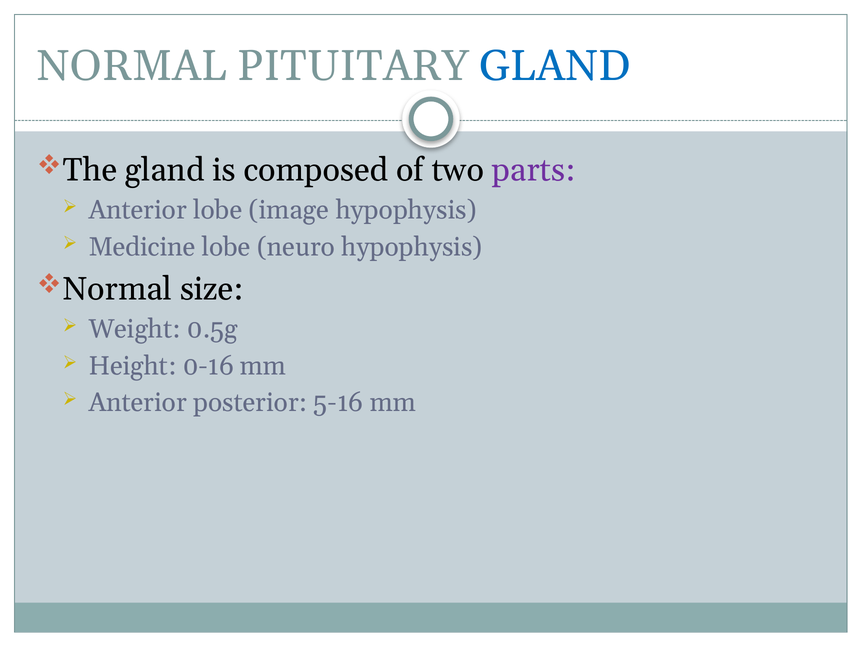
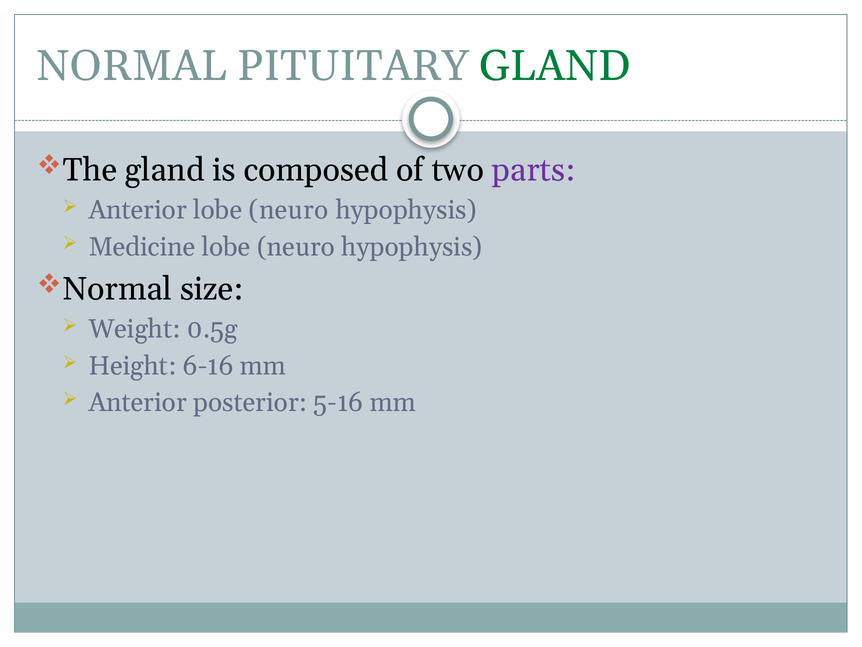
GLAND at (555, 66) colour: blue -> green
Anterior lobe image: image -> neuro
0-16: 0-16 -> 6-16
